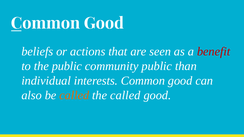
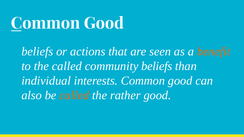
benefit colour: red -> orange
the public: public -> called
community public: public -> beliefs
the called: called -> rather
